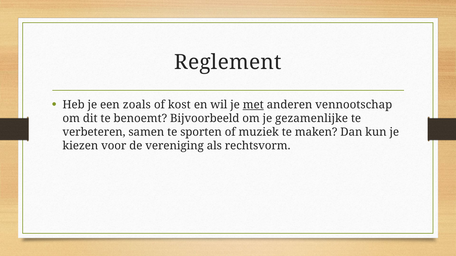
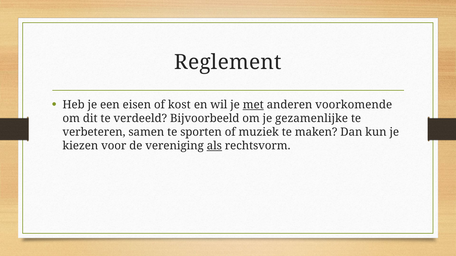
zoals: zoals -> eisen
vennootschap: vennootschap -> voorkomende
benoemt: benoemt -> verdeeld
als underline: none -> present
